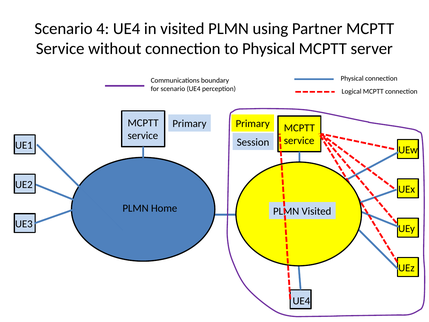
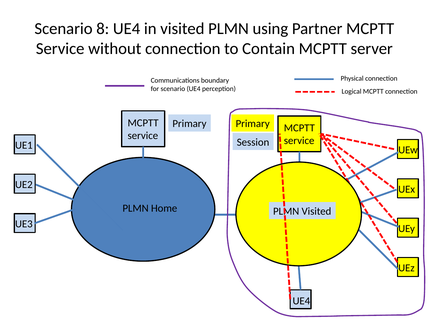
4: 4 -> 8
to Physical: Physical -> Contain
